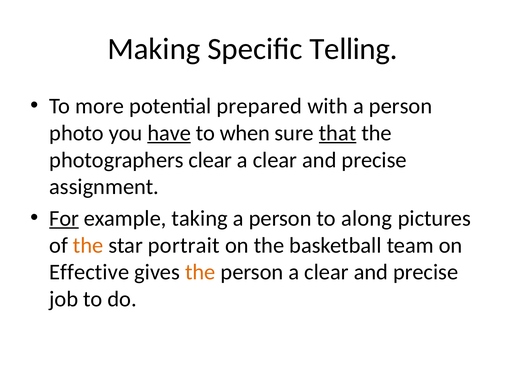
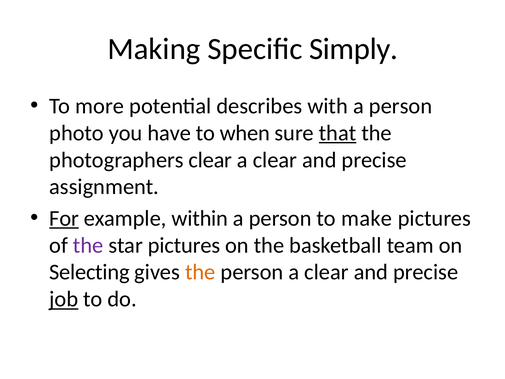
Telling: Telling -> Simply
prepared: prepared -> describes
have underline: present -> none
taking: taking -> within
along: along -> make
the at (88, 245) colour: orange -> purple
star portrait: portrait -> pictures
Effective: Effective -> Selecting
job underline: none -> present
